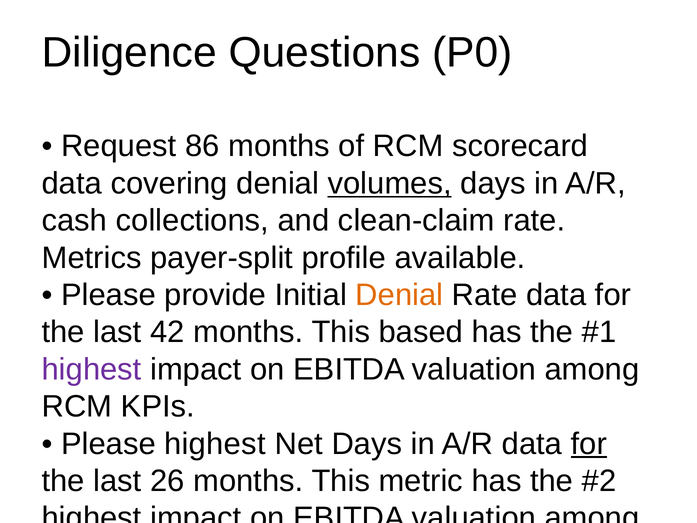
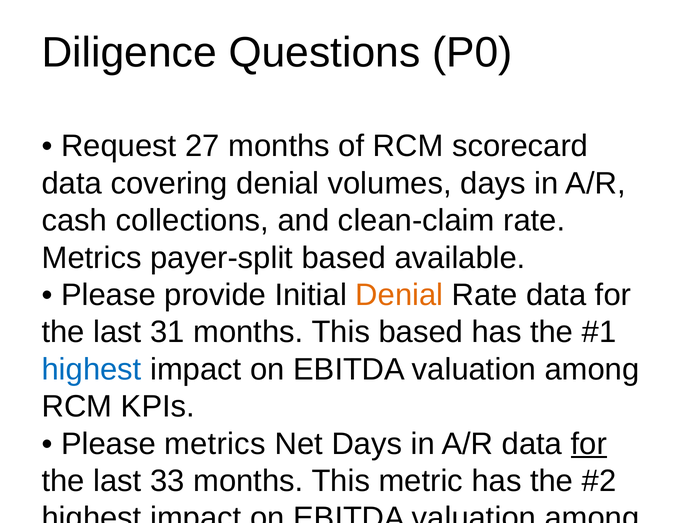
86: 86 -> 27
volumes underline: present -> none
payer-split profile: profile -> based
42: 42 -> 31
highest at (92, 369) colour: purple -> blue
Please highest: highest -> metrics
26: 26 -> 33
